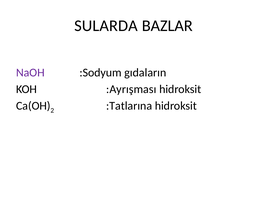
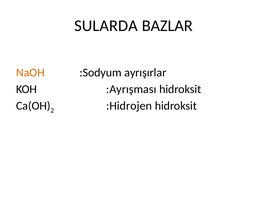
NaOH colour: purple -> orange
gıdaların: gıdaların -> ayrışırlar
:Tatlarına: :Tatlarına -> :Hidrojen
